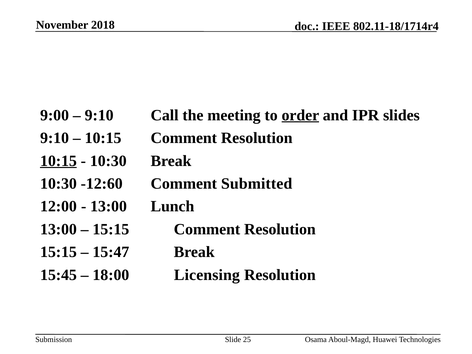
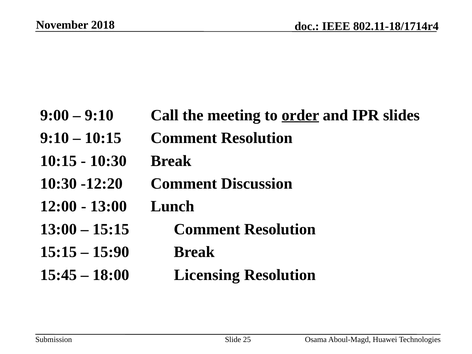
10:15 at (58, 161) underline: present -> none
-12:60: -12:60 -> -12:20
Submitted: Submitted -> Discussion
15:47: 15:47 -> 15:90
